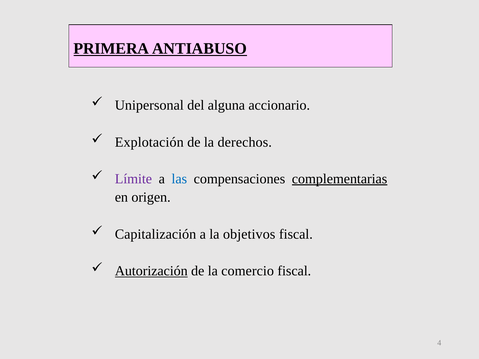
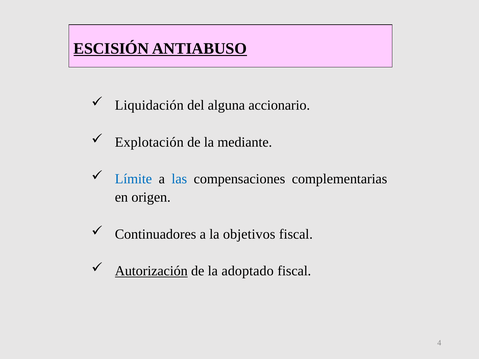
PRIMERA: PRIMERA -> ESCISIÓN
Unipersonal: Unipersonal -> Liquidación
derechos: derechos -> mediante
Límite colour: purple -> blue
complementarias underline: present -> none
Capitalización: Capitalización -> Continuadores
comercio: comercio -> adoptado
